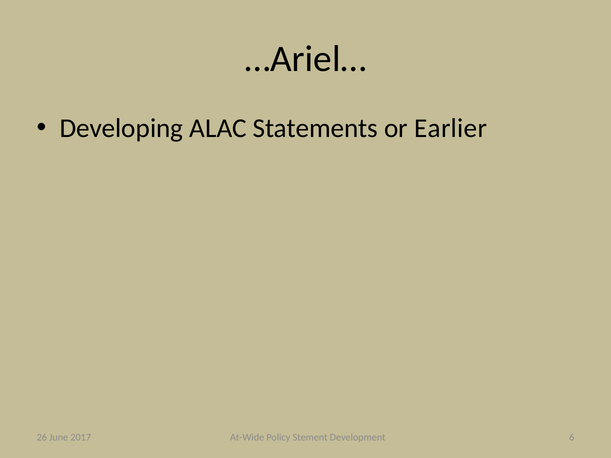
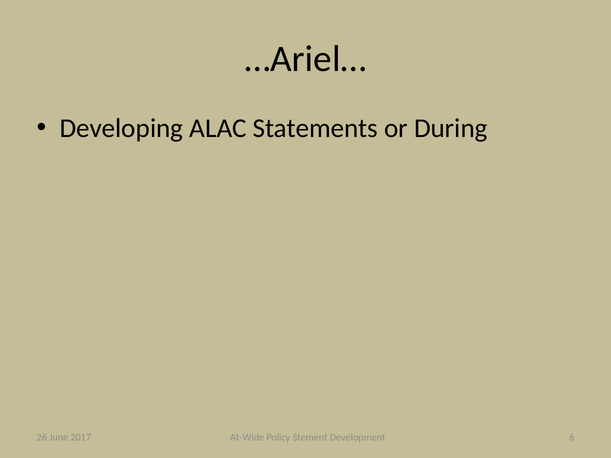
Earlier: Earlier -> During
